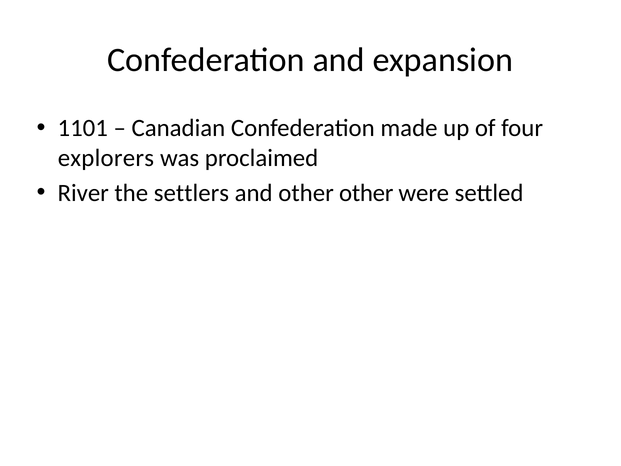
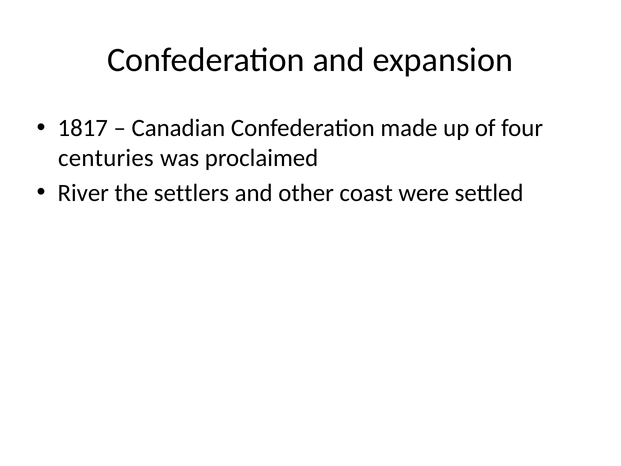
1101: 1101 -> 1817
explorers: explorers -> centuries
other other: other -> coast
